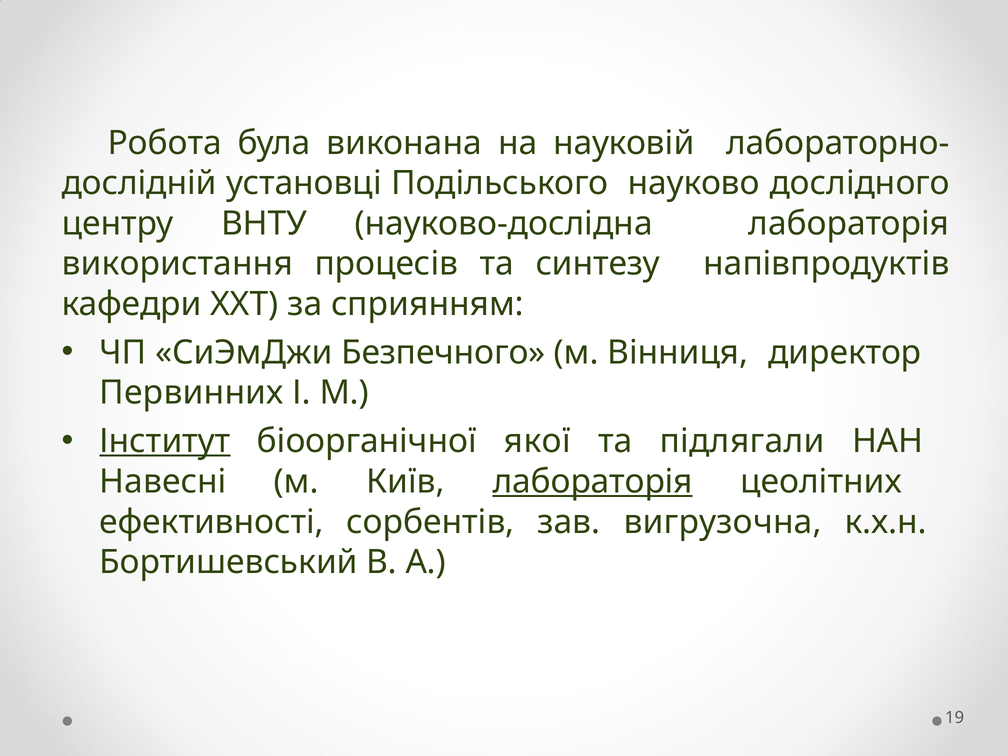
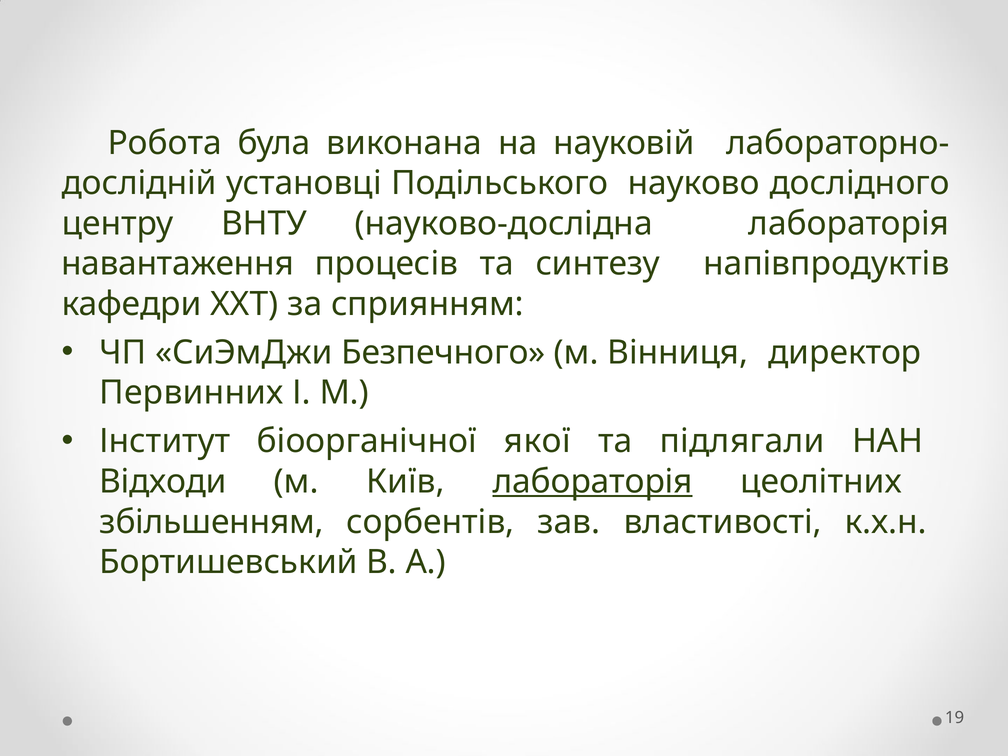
використання: використання -> навантаження
Інститут underline: present -> none
Навесні: Навесні -> Відходи
ефективності: ефективності -> збільшенням
вигрузочна: вигрузочна -> властивості
